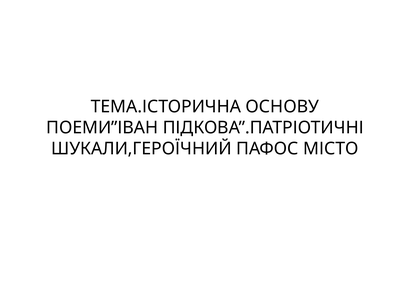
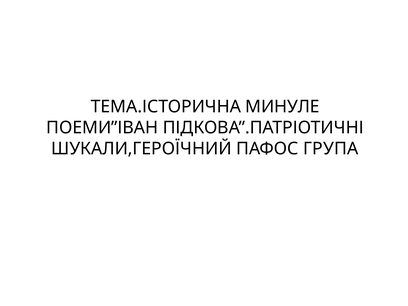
ОСНОВУ: ОСНОВУ -> МИНУЛЕ
МІСТО: МІСТО -> ГРУПА
